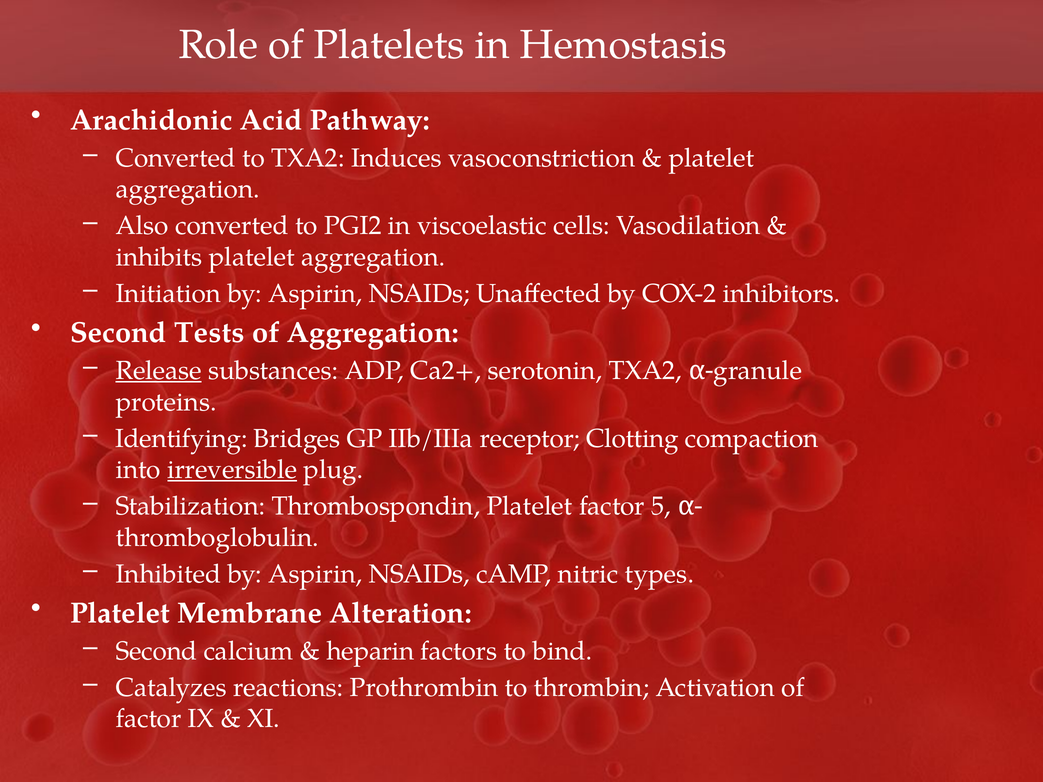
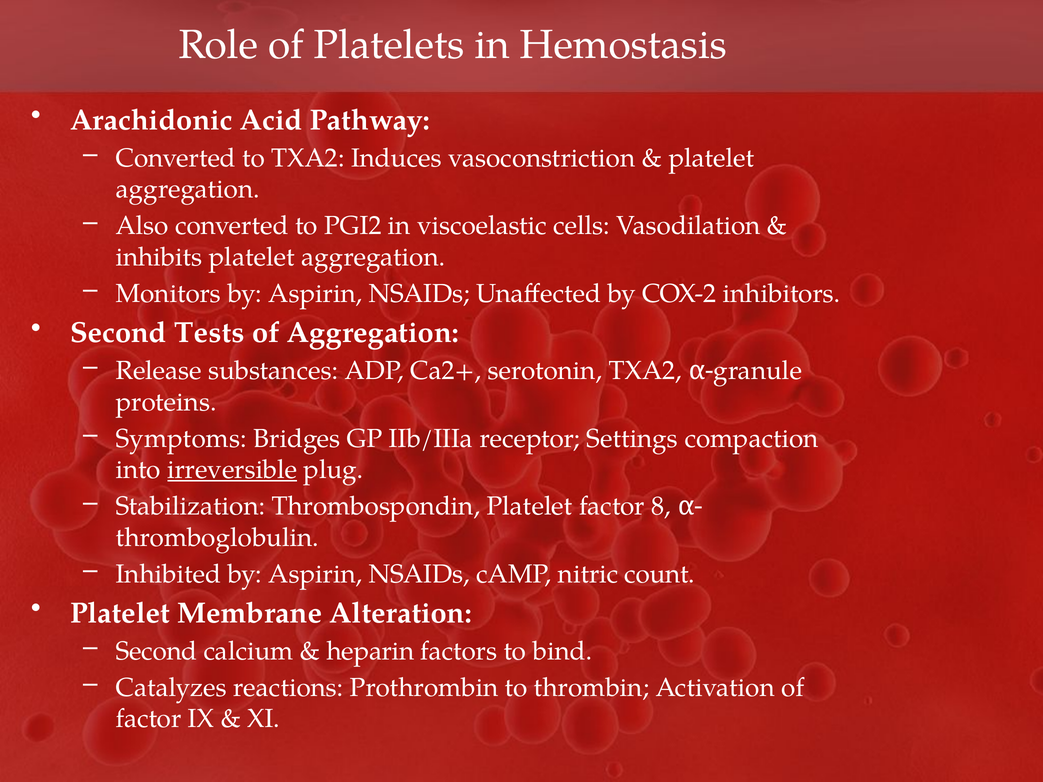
Initiation: Initiation -> Monitors
Release underline: present -> none
Identifying: Identifying -> Symptoms
Clotting: Clotting -> Settings
5: 5 -> 8
types: types -> count
